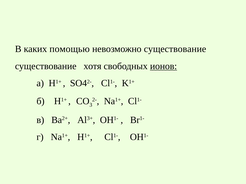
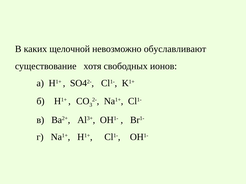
помощью: помощью -> щелочной
невозможно существование: существование -> обуславливают
ионов underline: present -> none
